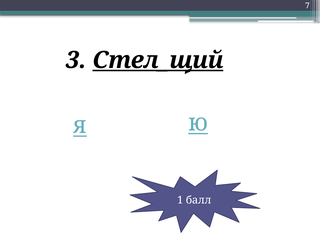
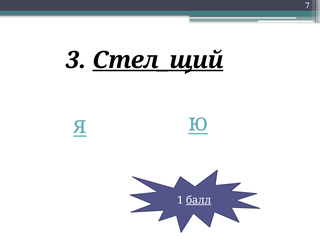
балл underline: none -> present
